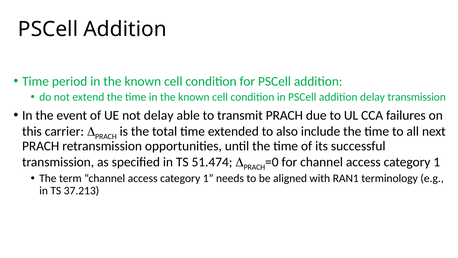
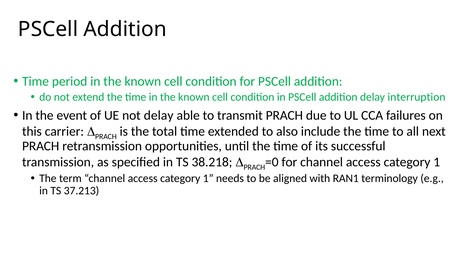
delay transmission: transmission -> interruption
51.474: 51.474 -> 38.218
